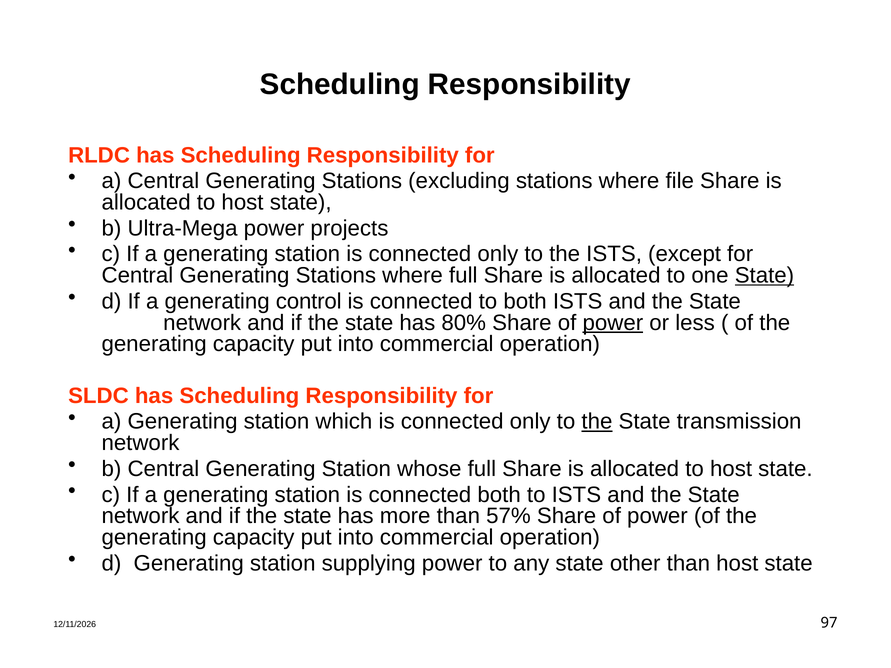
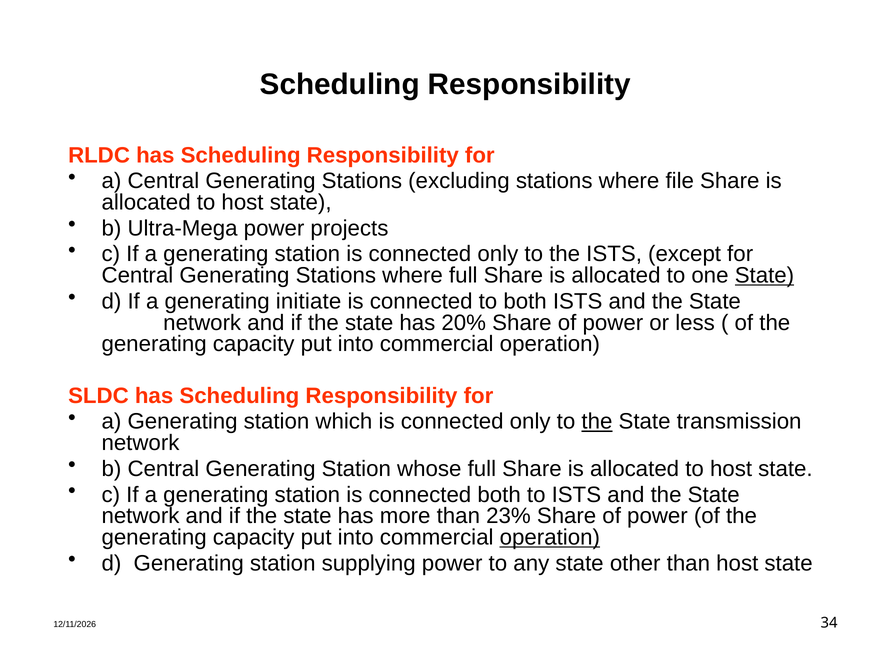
control: control -> initiate
80%: 80% -> 20%
power at (613, 323) underline: present -> none
57%: 57% -> 23%
operation at (550, 538) underline: none -> present
97: 97 -> 34
